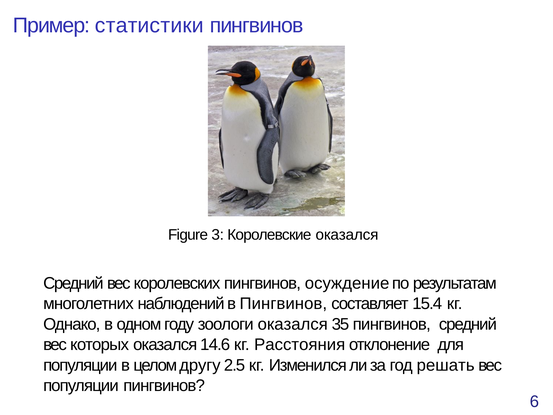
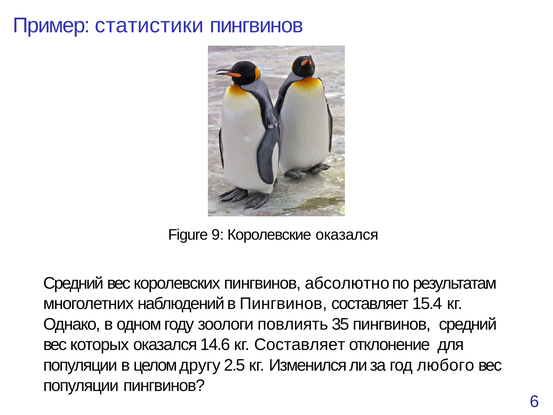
3: 3 -> 9
осуждение: осуждение -> абсолютно
зоологи оказался: оказался -> повлиять
кг Расстояния: Расстояния -> Составляет
решать: решать -> любого
